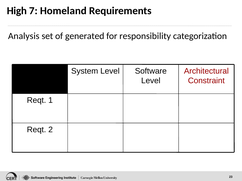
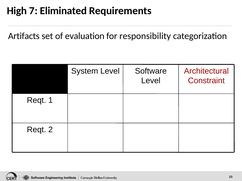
Homeland: Homeland -> Eliminated
Analysis: Analysis -> Artifacts
generated: generated -> evaluation
